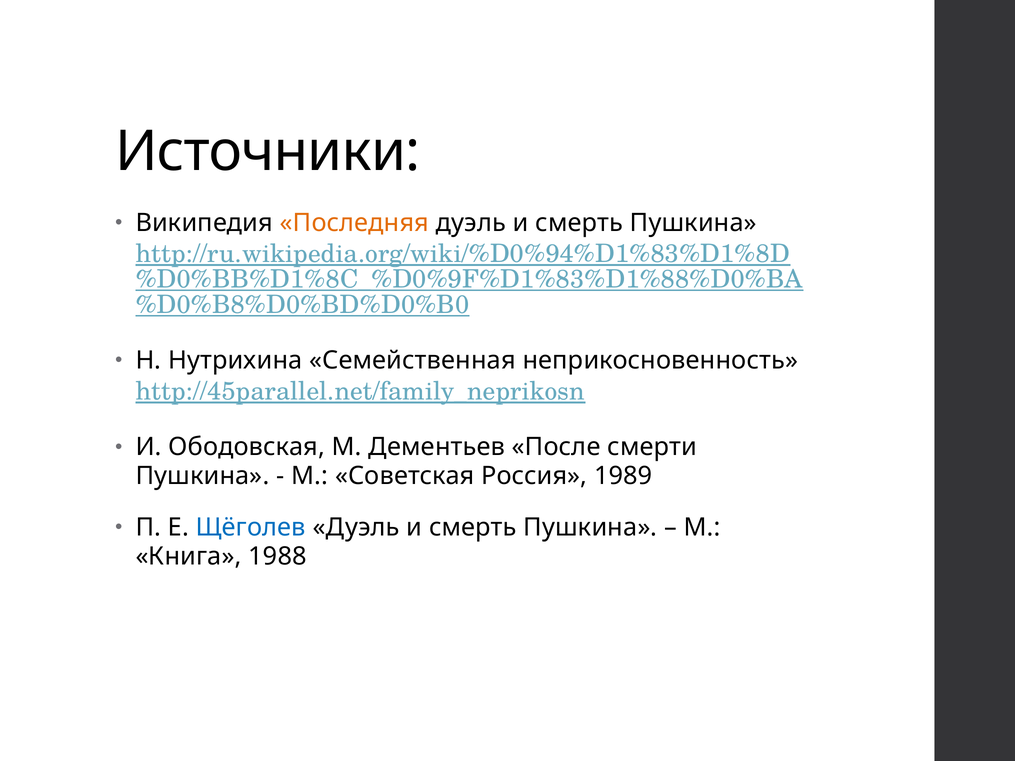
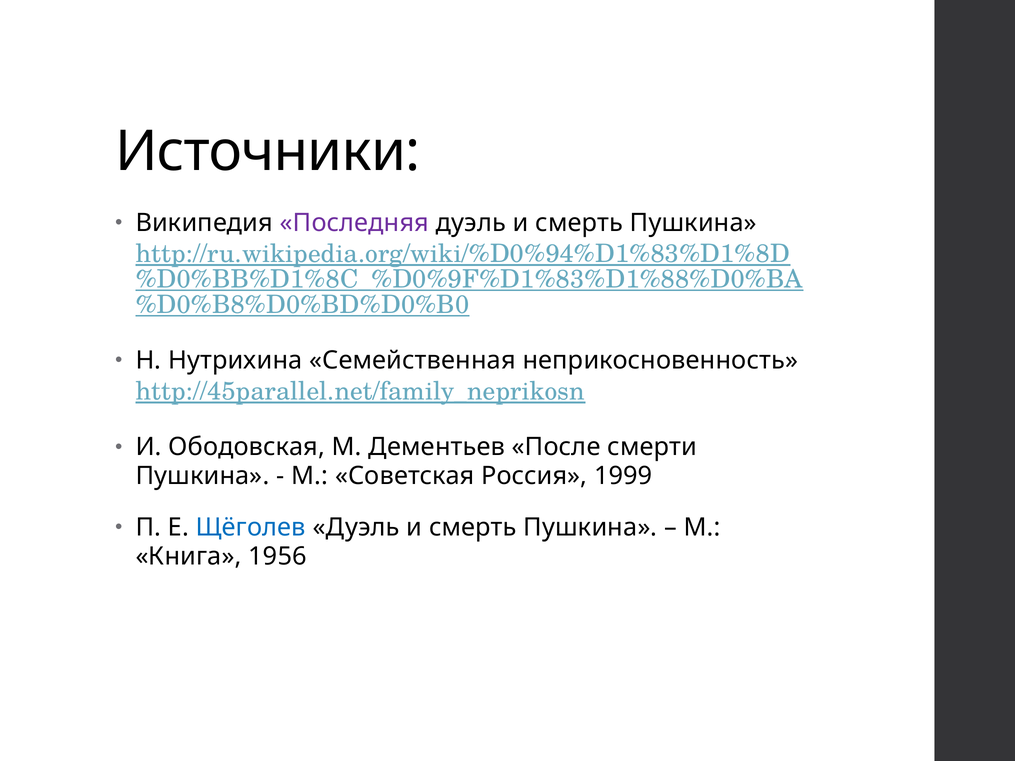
Последняя colour: orange -> purple
1989: 1989 -> 1999
1988: 1988 -> 1956
